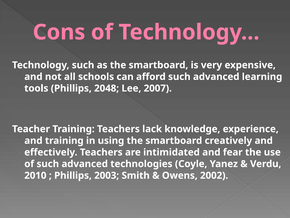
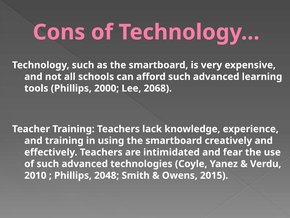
2048: 2048 -> 2000
2007: 2007 -> 2068
2003: 2003 -> 2048
2002: 2002 -> 2015
